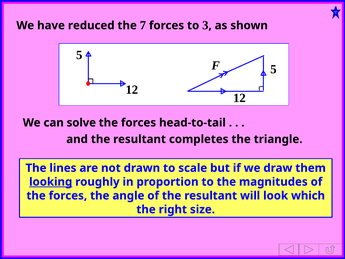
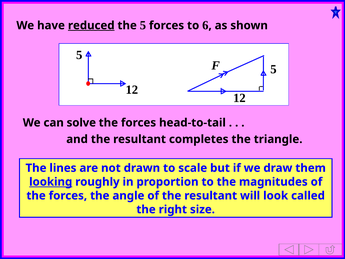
reduced underline: none -> present
the 7: 7 -> 5
3: 3 -> 6
which: which -> called
